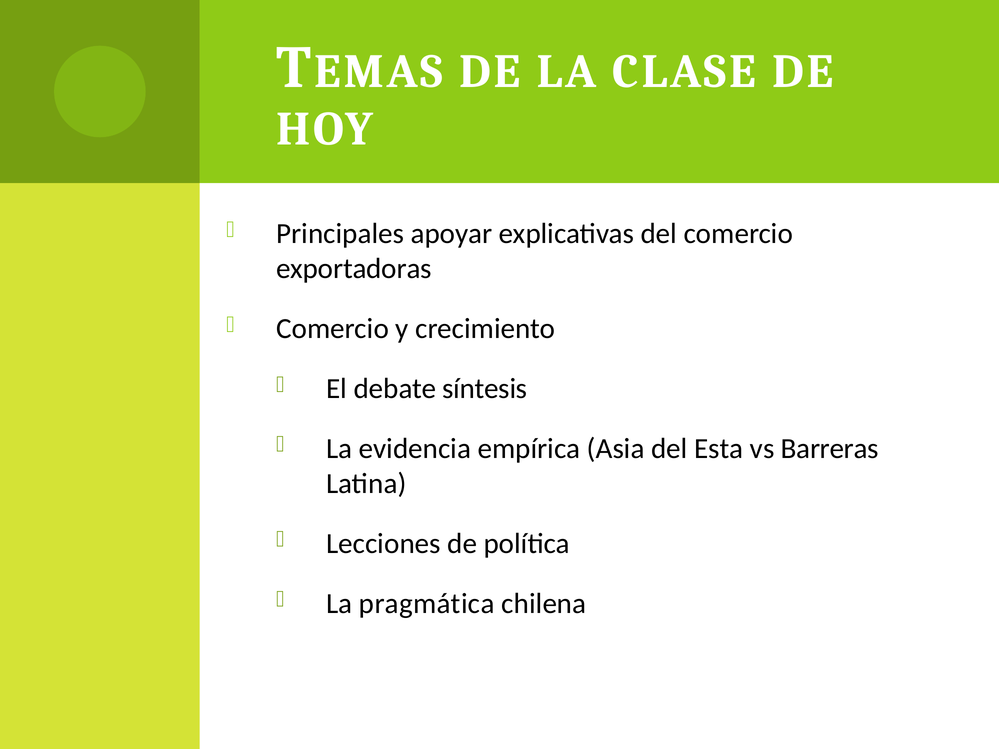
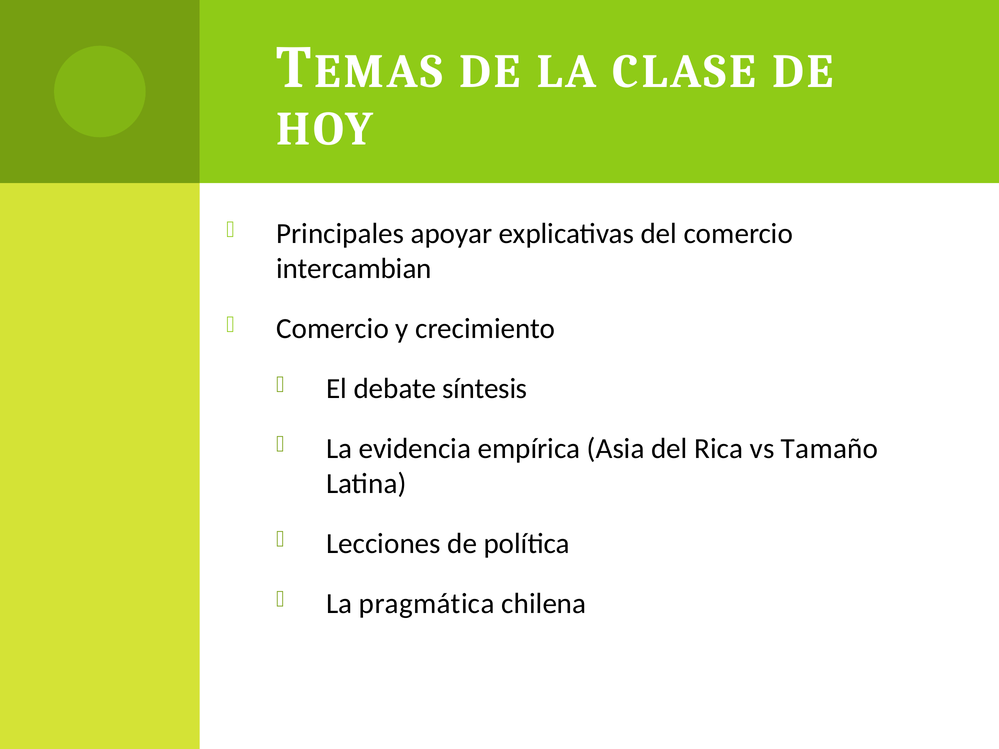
exportadoras: exportadoras -> intercambian
Esta: Esta -> Rica
Barreras: Barreras -> Tamaño
